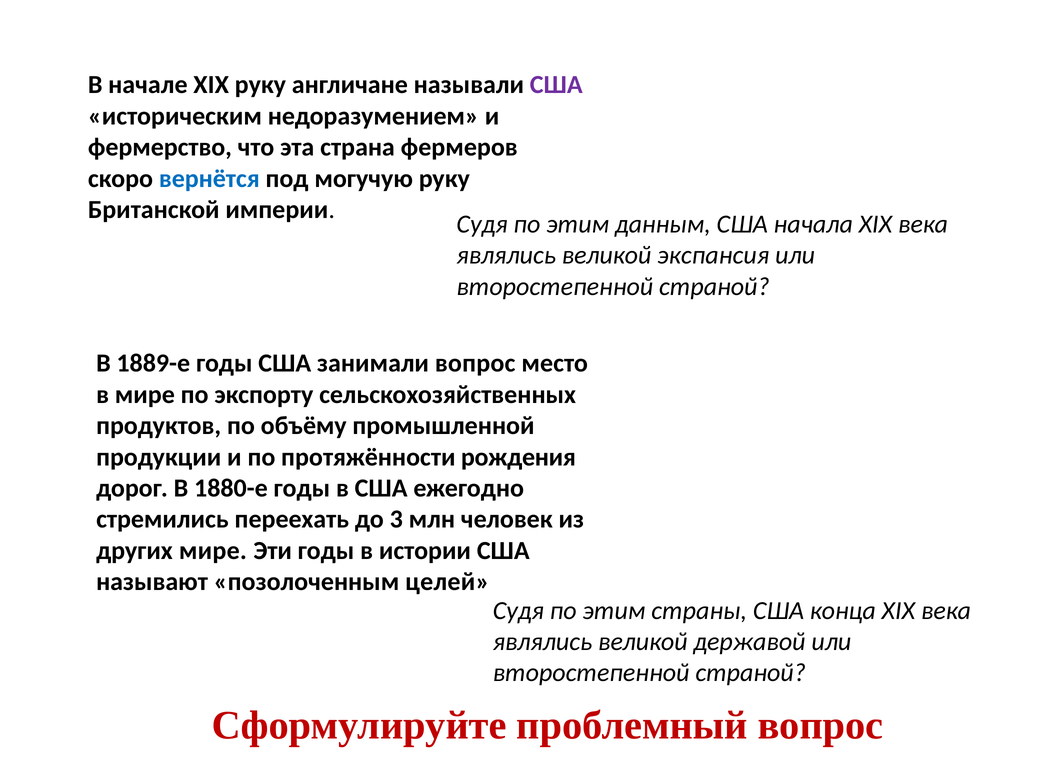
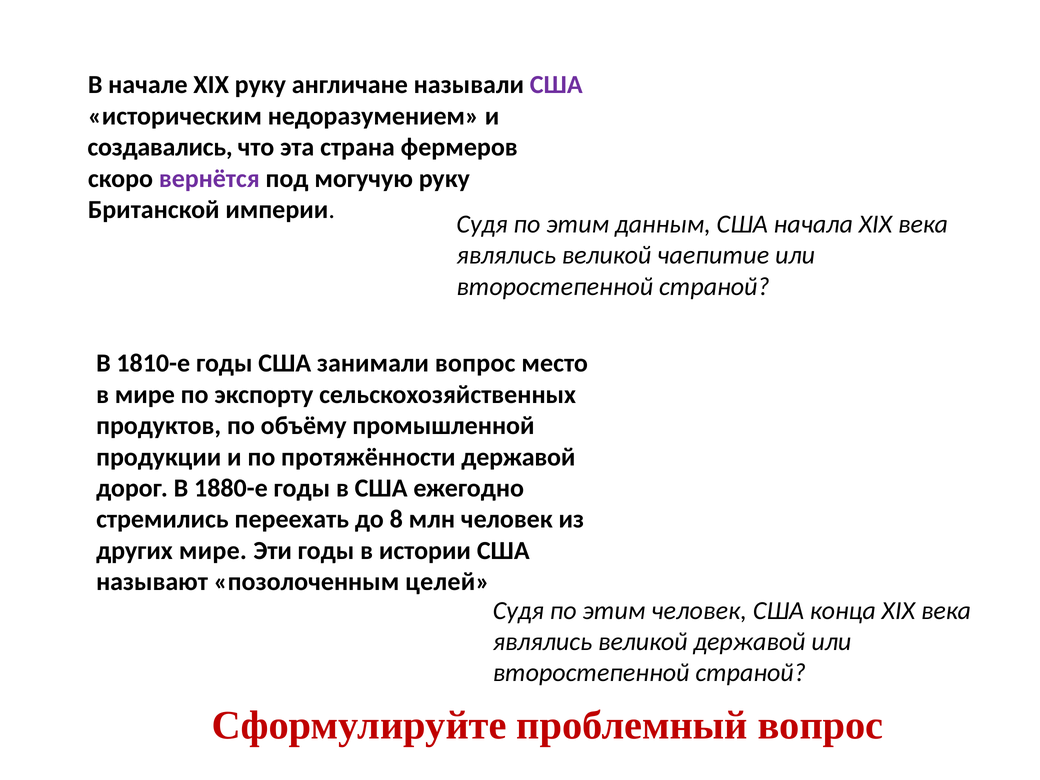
фермерство: фермерство -> создавались
вернётся colour: blue -> purple
экспансия: экспансия -> чаепитие
1889-е: 1889-е -> 1810-е
протяжённости рождения: рождения -> державой
3: 3 -> 8
этим страны: страны -> человек
